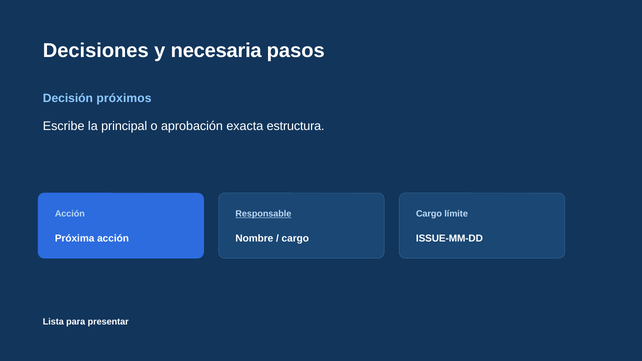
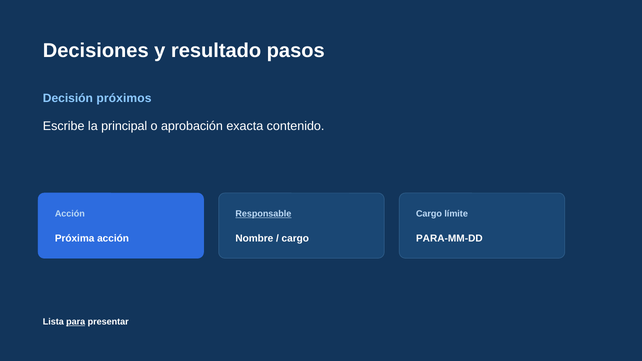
necesaria: necesaria -> resultado
estructura: estructura -> contenido
ISSUE-MM-DD: ISSUE-MM-DD -> PARA-MM-DD
para underline: none -> present
